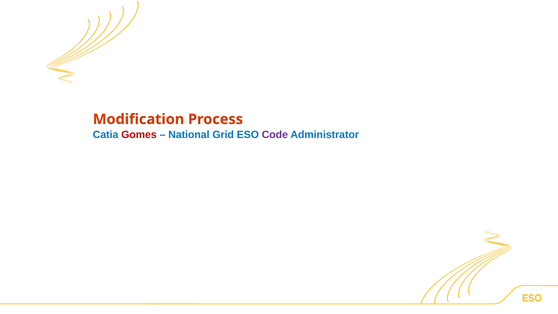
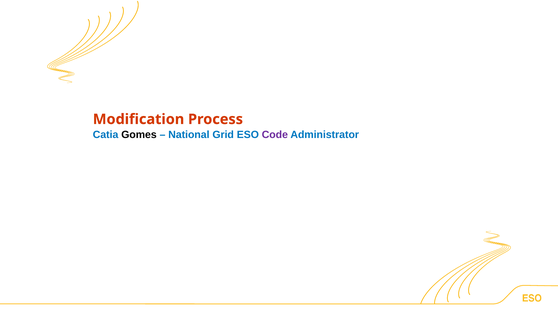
Gomes colour: red -> black
